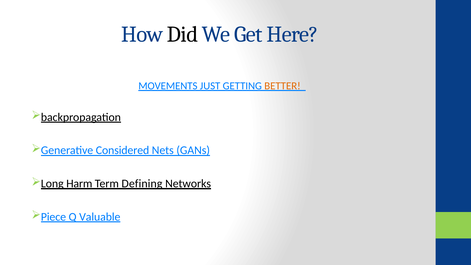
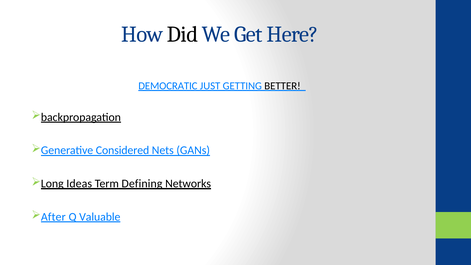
MOVEMENTS: MOVEMENTS -> DEMOCRATIC
BETTER colour: orange -> black
Harm: Harm -> Ideas
Piece: Piece -> After
